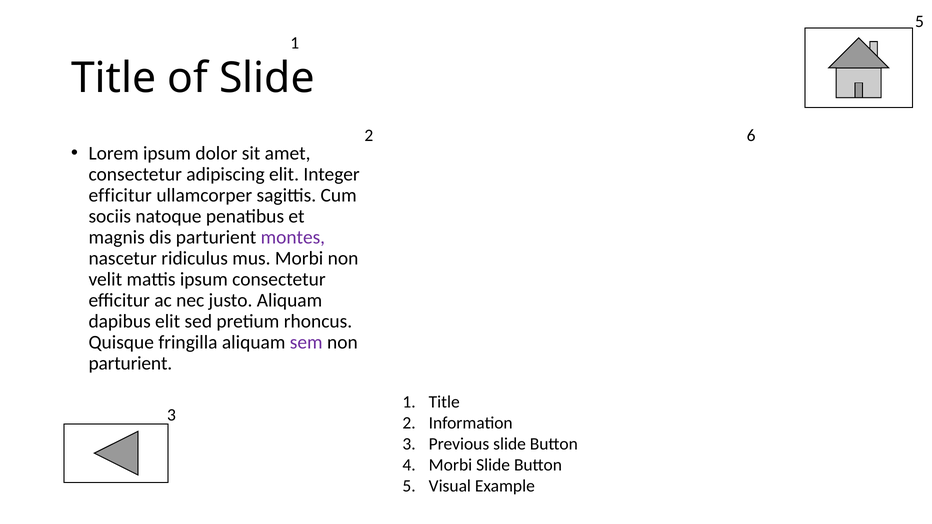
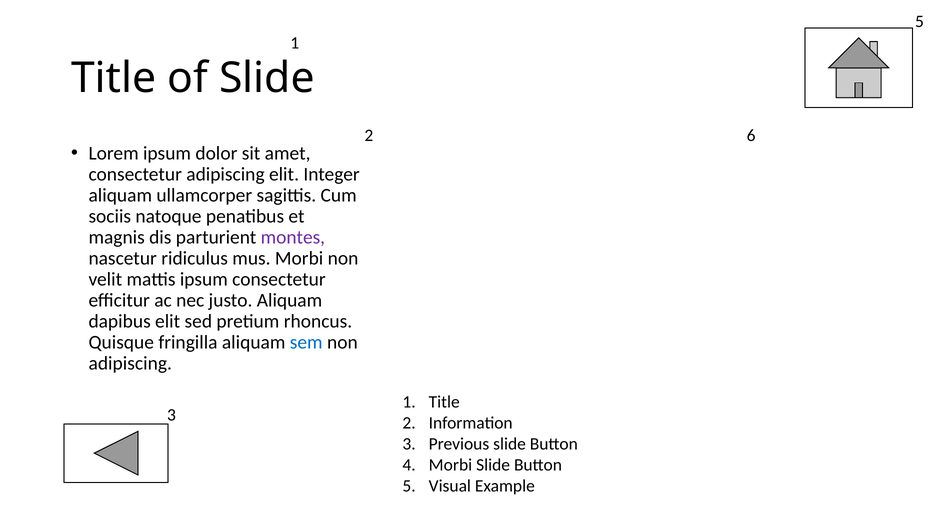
efficitur at (120, 195): efficitur -> aliquam
sem colour: purple -> blue
parturient at (130, 363): parturient -> adipiscing
